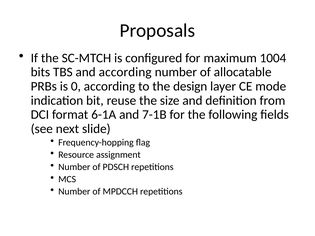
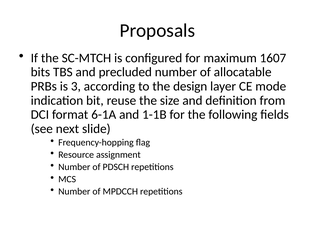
1004: 1004 -> 1607
and according: according -> precluded
0: 0 -> 3
7-1B: 7-1B -> 1-1B
